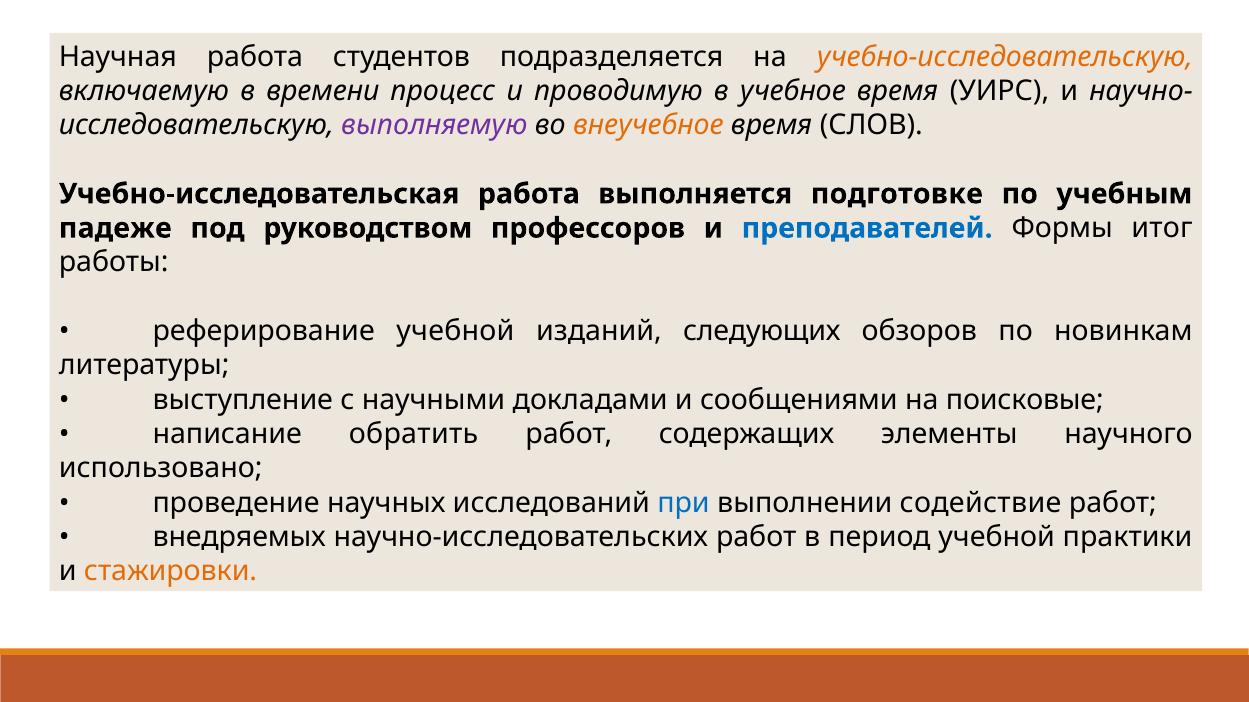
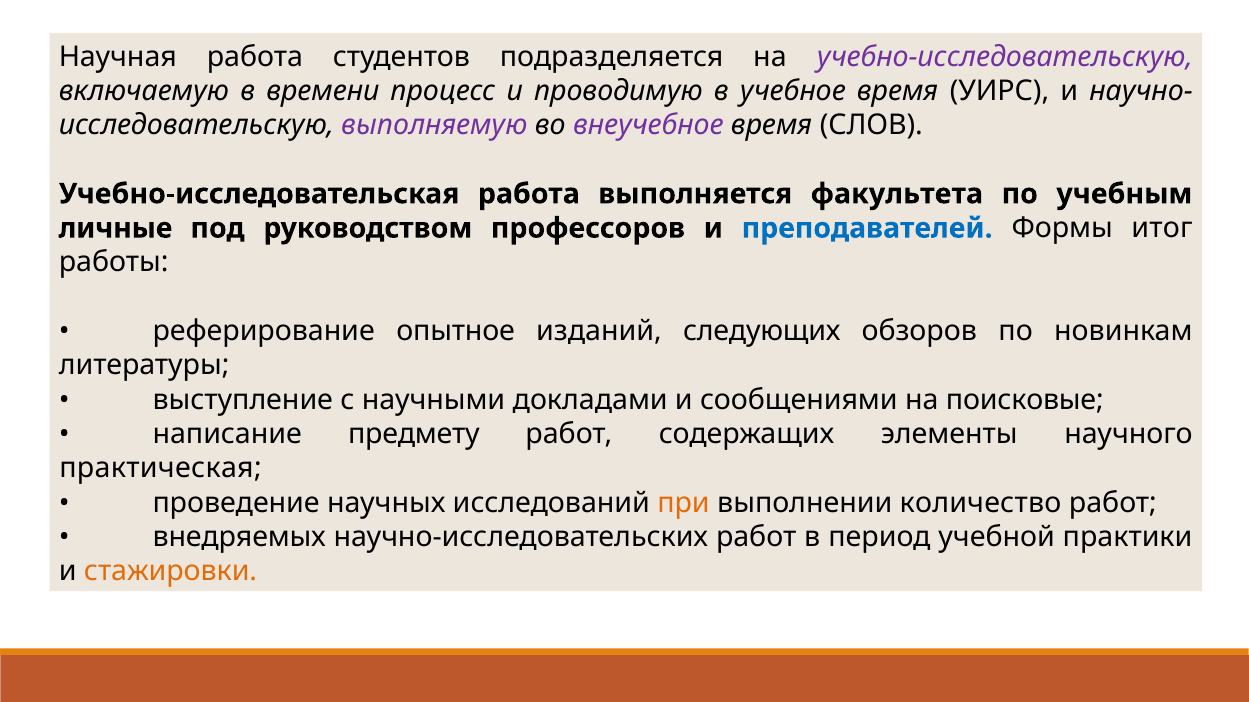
учебно-исследовательскую colour: orange -> purple
внеучебное colour: orange -> purple
подготовке: подготовке -> факультета
падеже: падеже -> личные
реферирование учебной: учебной -> опытное
обратить: обратить -> предмету
использовано: использовано -> практическая
при colour: blue -> orange
содействие: содействие -> количество
